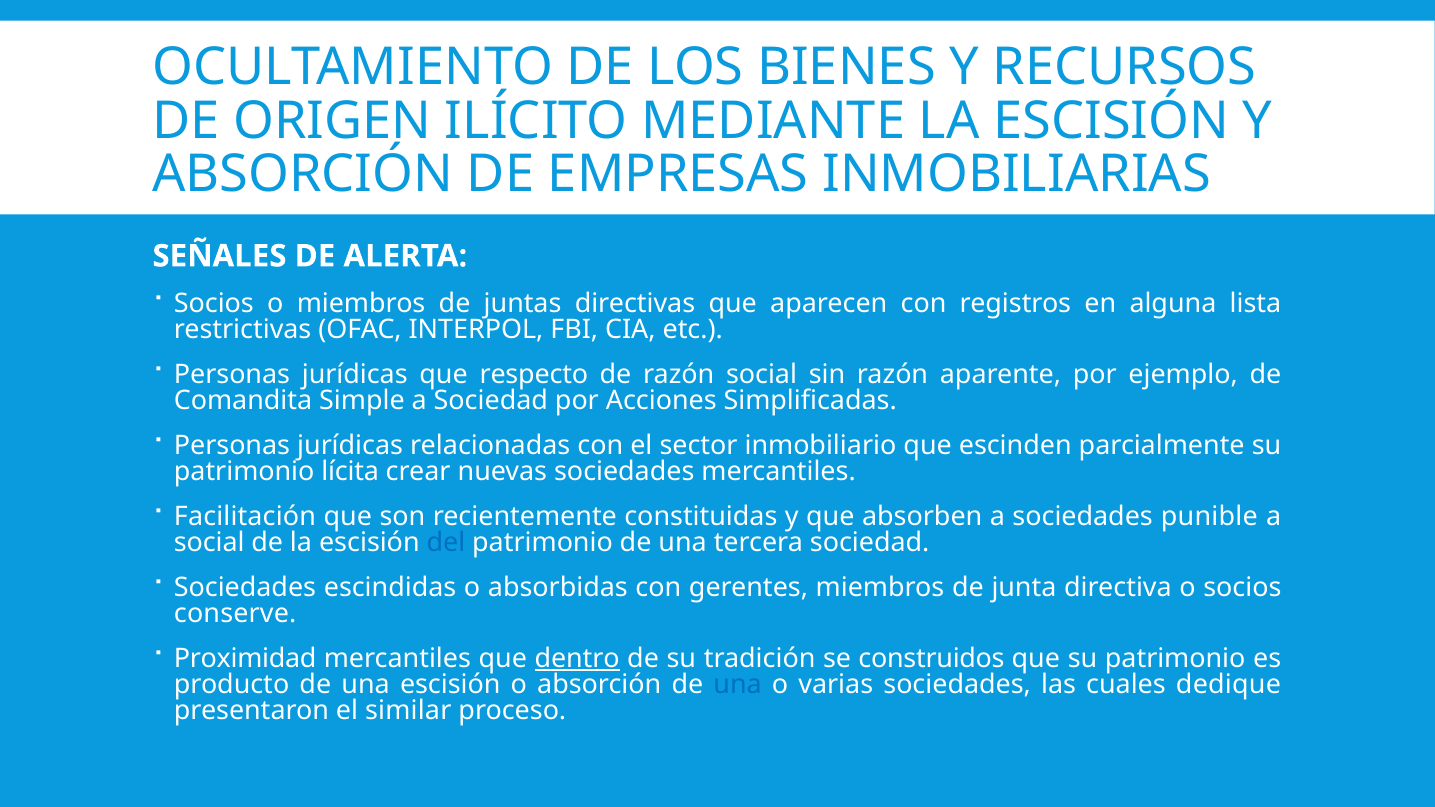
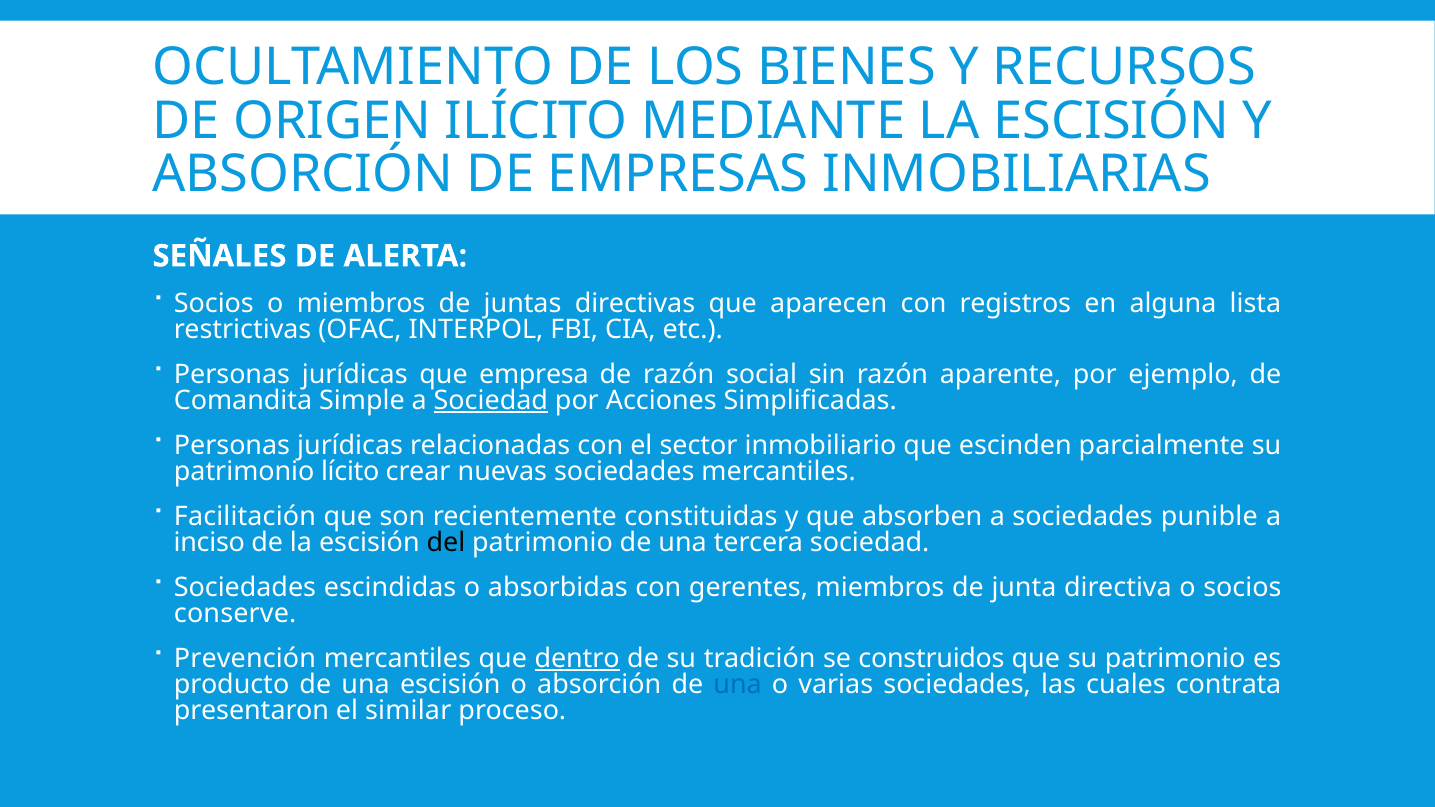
respecto: respecto -> empresa
Sociedad at (491, 401) underline: none -> present
lícita: lícita -> lícito
social at (209, 543): social -> inciso
del colour: blue -> black
Proximidad: Proximidad -> Prevención
dedique: dedique -> contrata
